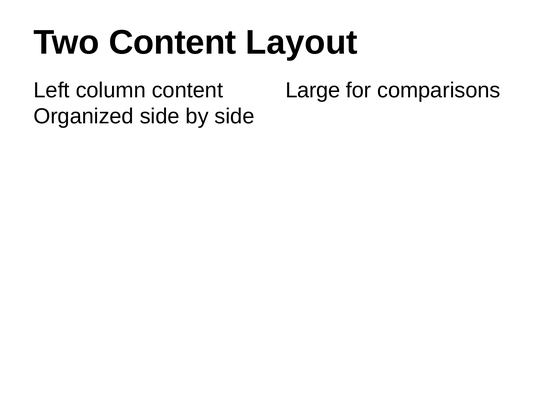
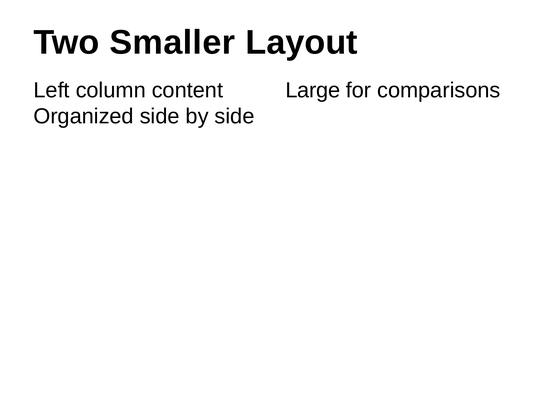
Two Content: Content -> Smaller
